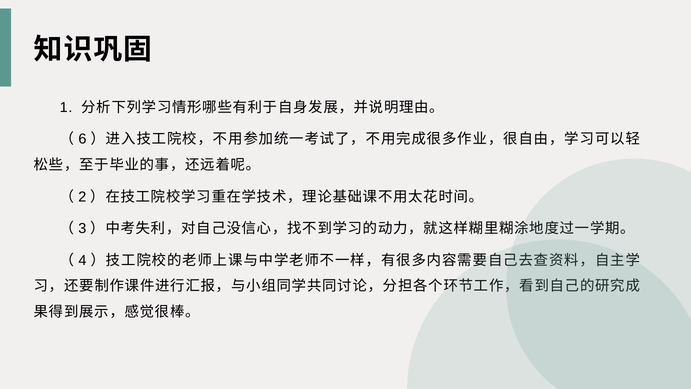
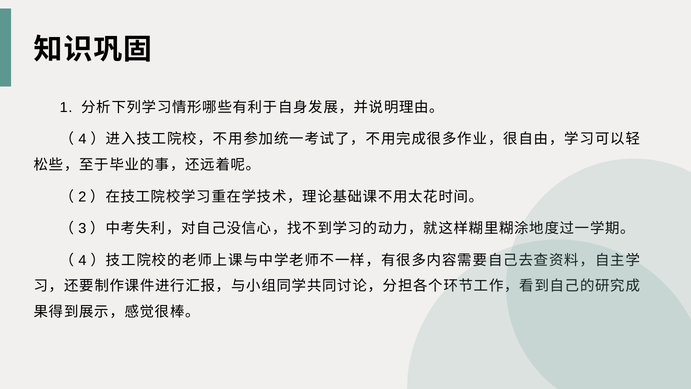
6 at (82, 139): 6 -> 4
